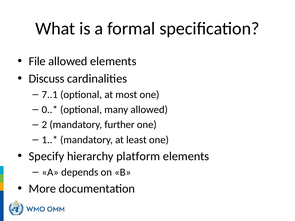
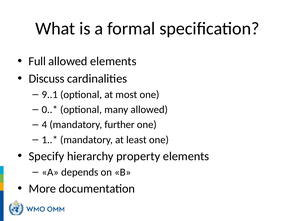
File: File -> Full
7..1: 7..1 -> 9..1
2: 2 -> 4
platform: platform -> property
